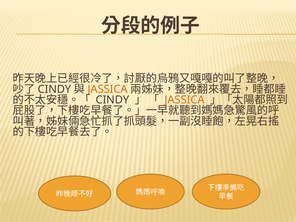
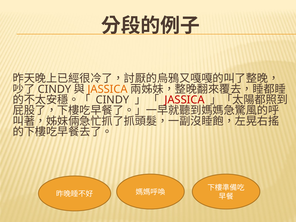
JASSICA at (184, 100) colour: orange -> red
